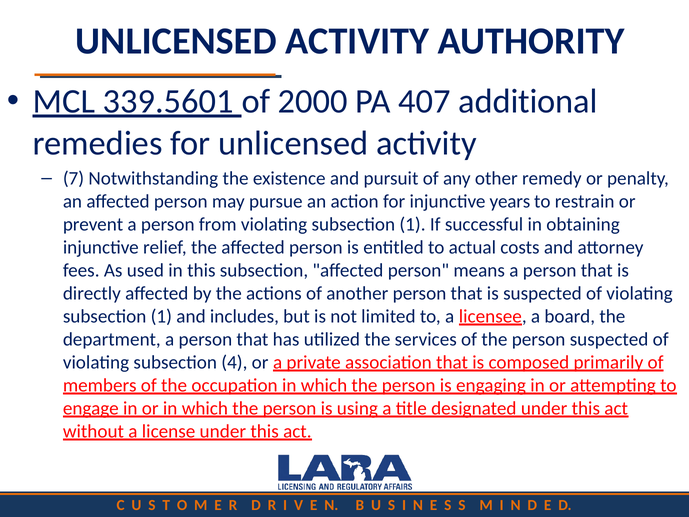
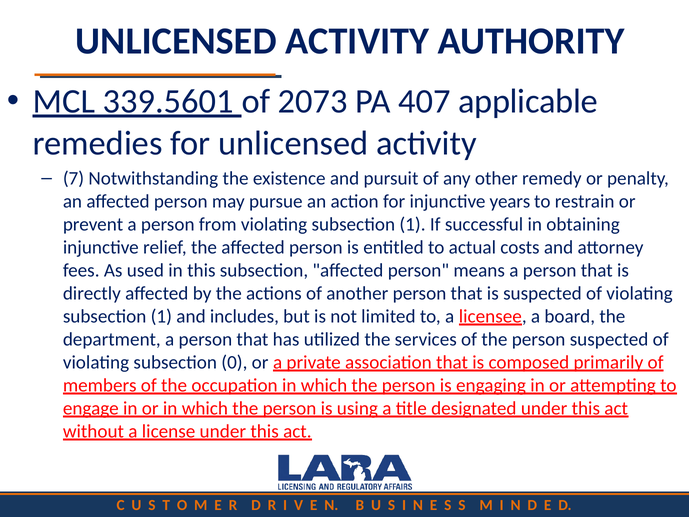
2000: 2000 -> 2073
additional: additional -> applicable
4: 4 -> 0
